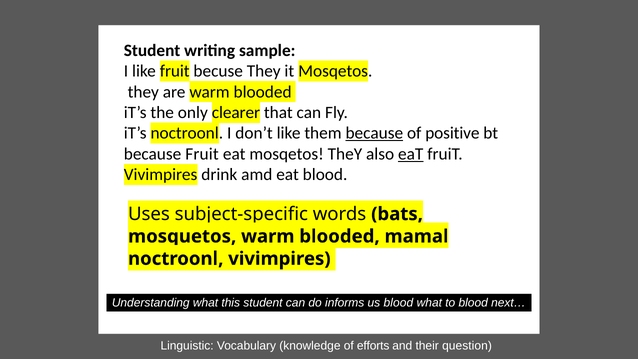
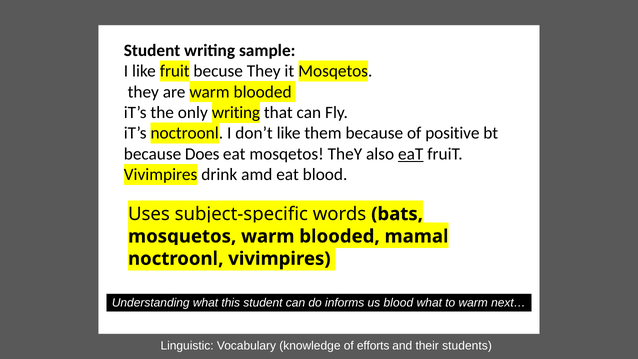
only clearer: clearer -> writing
because at (374, 133) underline: present -> none
because Fruit: Fruit -> Does
to blood: blood -> warm
question: question -> students
